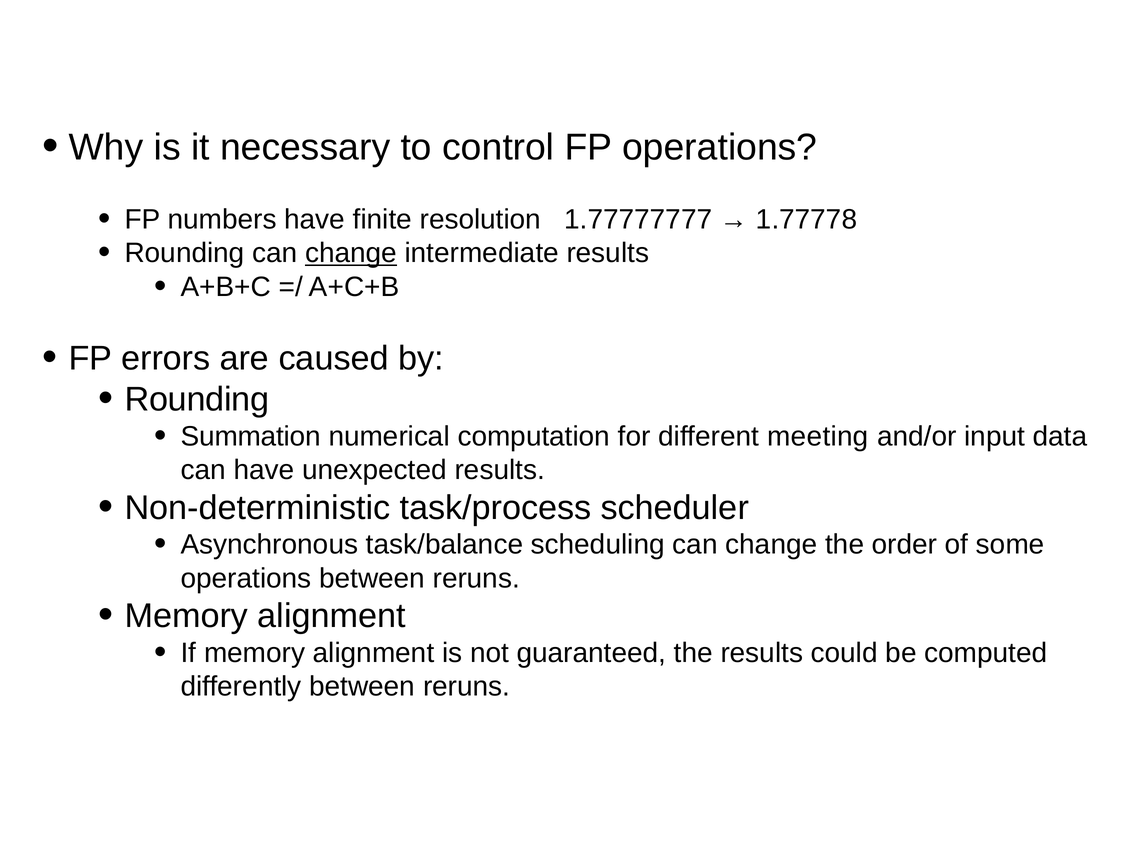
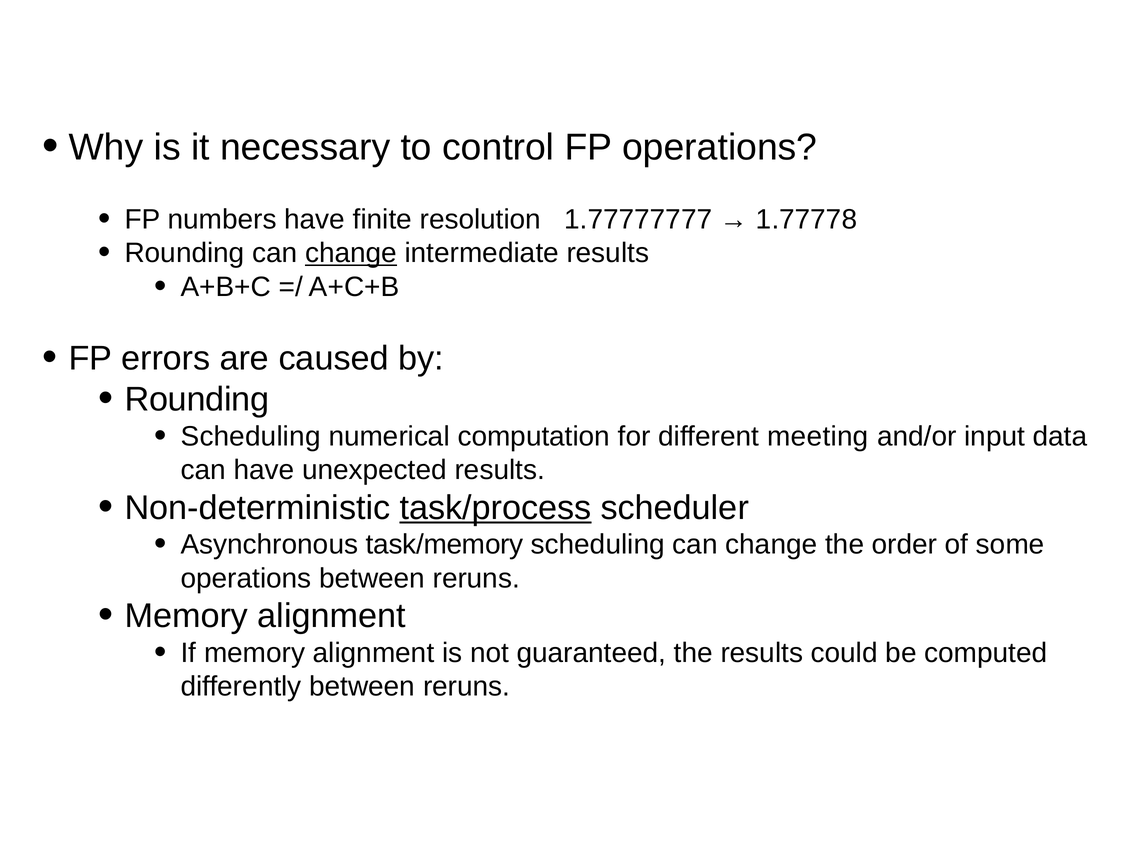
Summation at (251, 436): Summation -> Scheduling
task/process underline: none -> present
task/balance: task/balance -> task/memory
